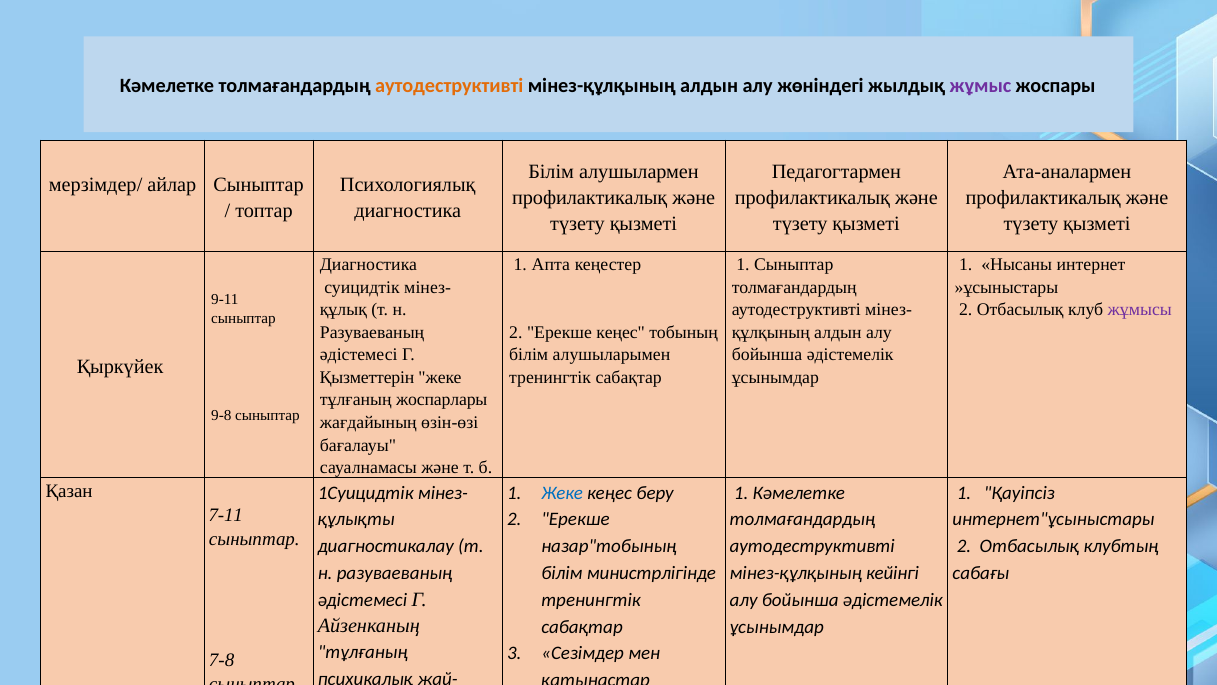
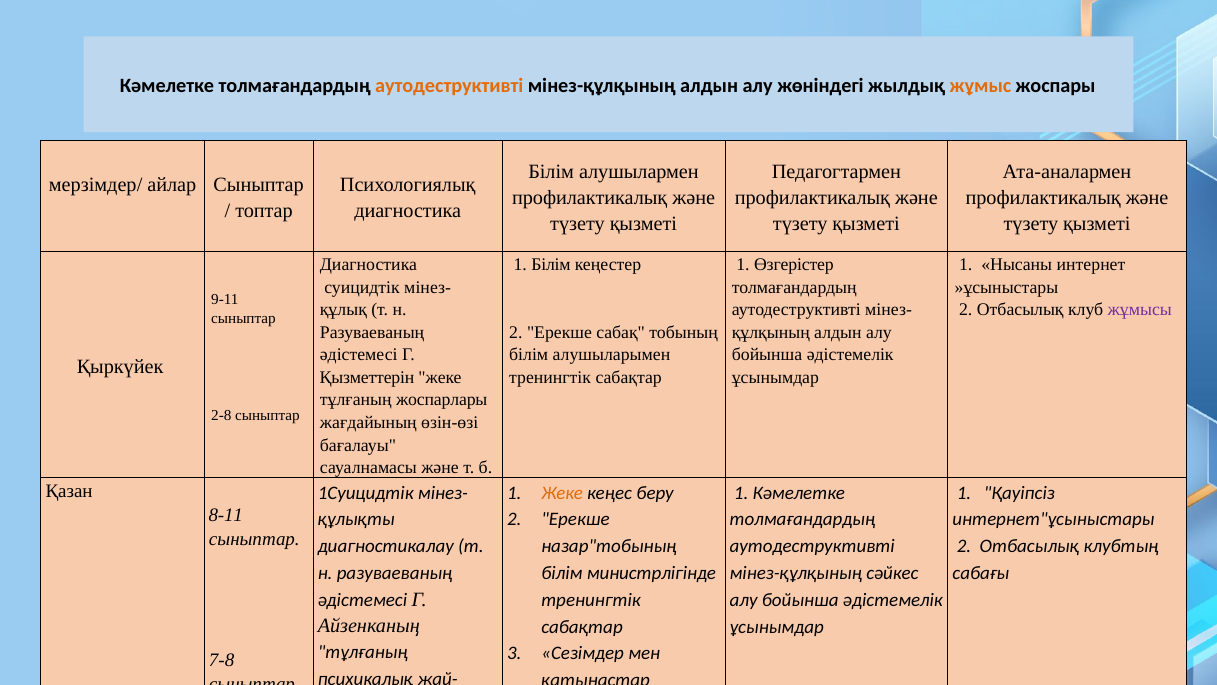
жұмыс colour: purple -> orange
1 Апта: Апта -> Білім
1 Сыныптар: Сыныптар -> Өзгерістер
Ерекше кеңес: кеңес -> сабақ
9-8: 9-8 -> 2-8
Жеке at (562, 492) colour: blue -> orange
7-11: 7-11 -> 8-11
кейінгі: кейінгі -> сәйкес
